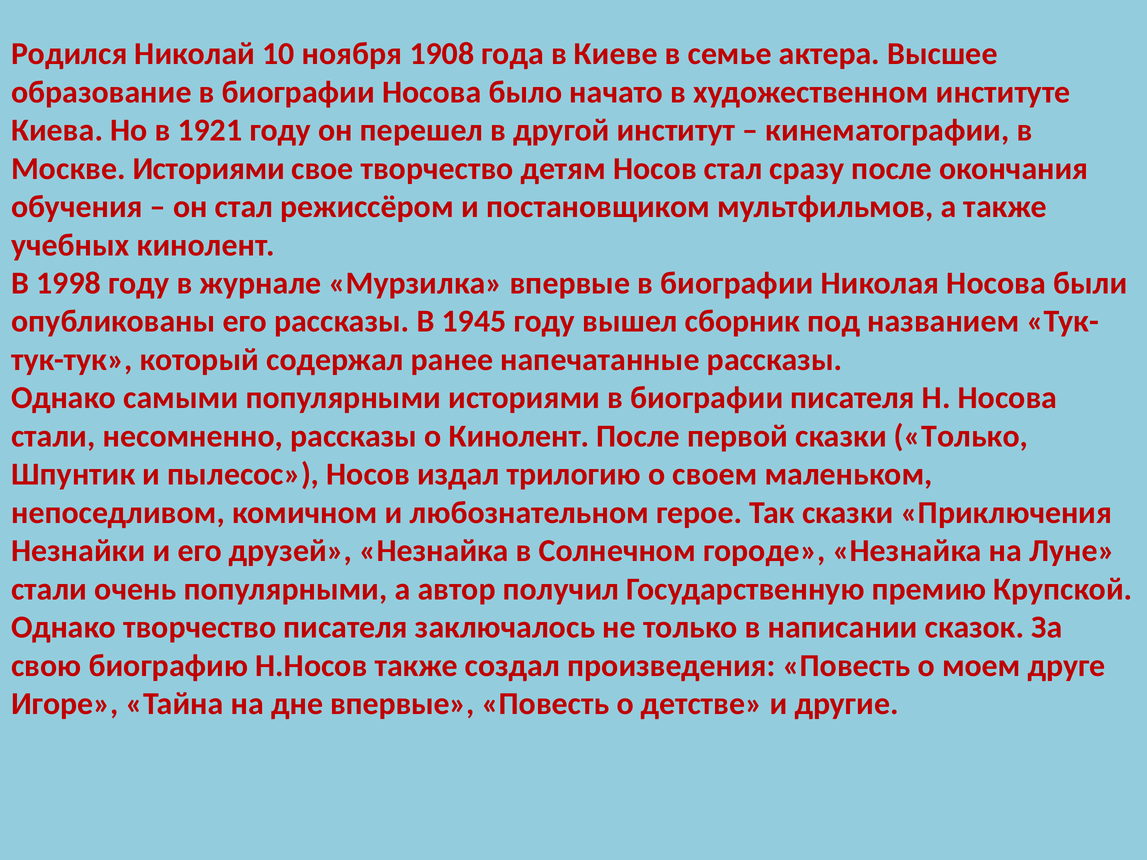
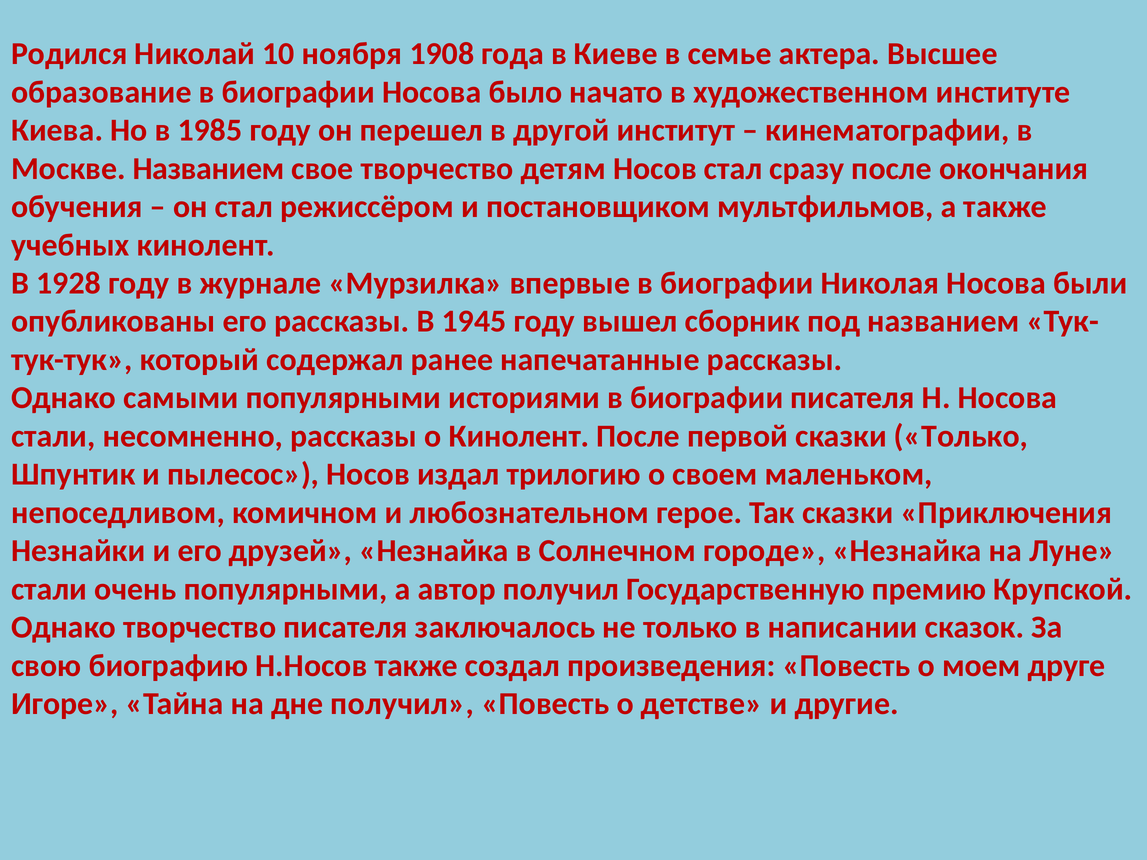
1921: 1921 -> 1985
Москве Историями: Историями -> Названием
1998: 1998 -> 1928
дне впервые: впервые -> получил
